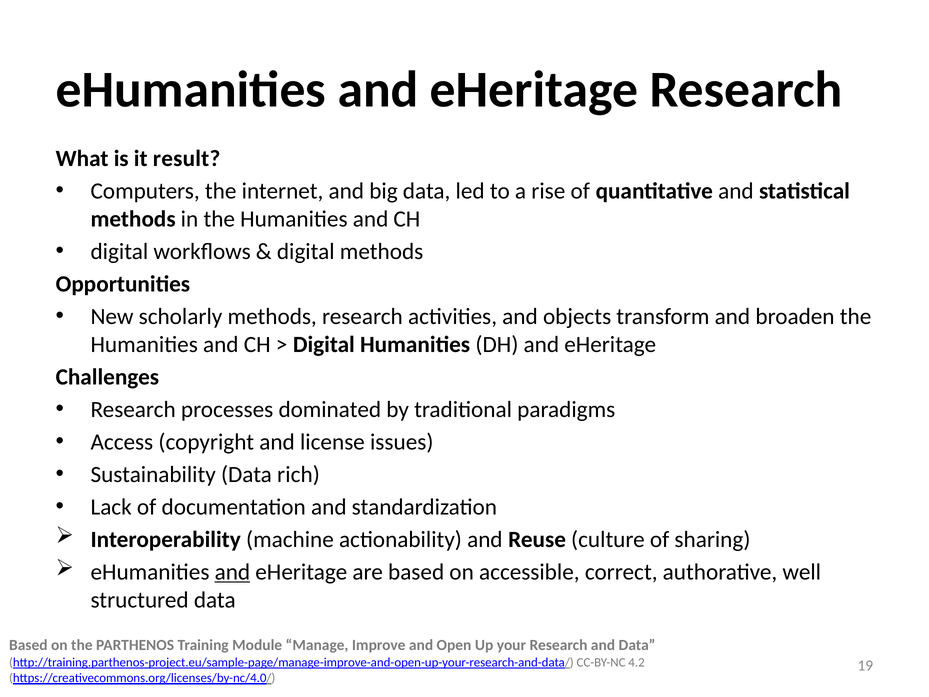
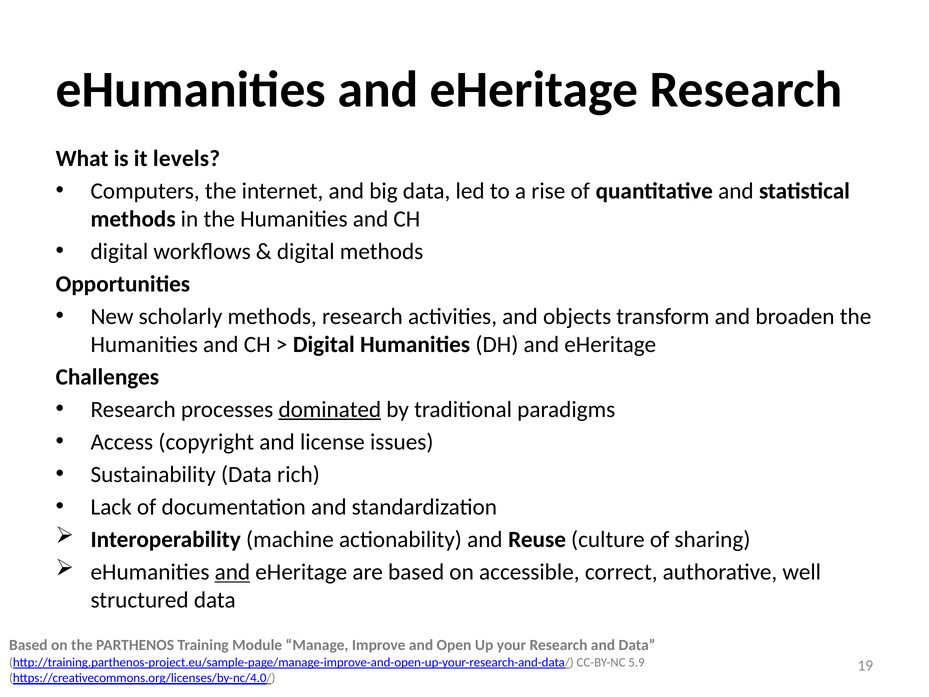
result: result -> levels
dominated underline: none -> present
4.2: 4.2 -> 5.9
